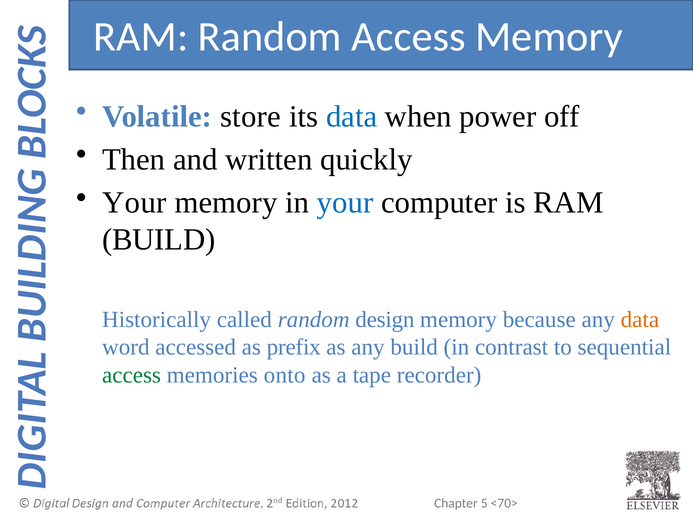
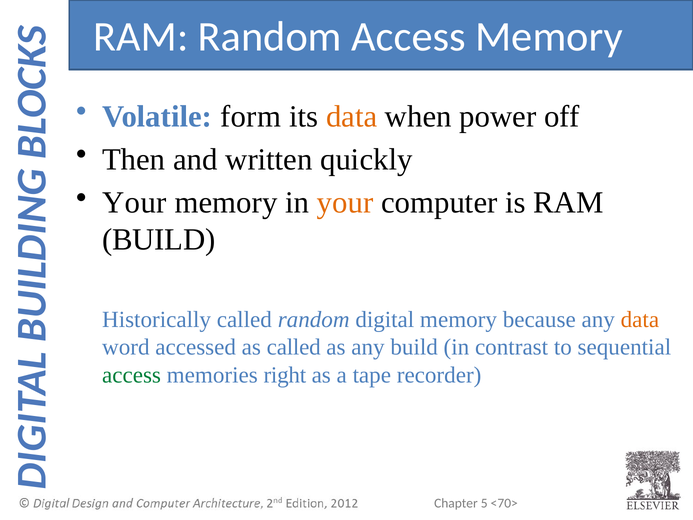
store: store -> form
data at (352, 116) colour: blue -> orange
your at (345, 203) colour: blue -> orange
design: design -> digital
as prefix: prefix -> called
onto: onto -> right
